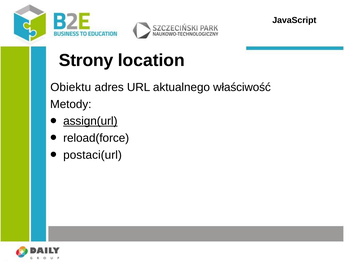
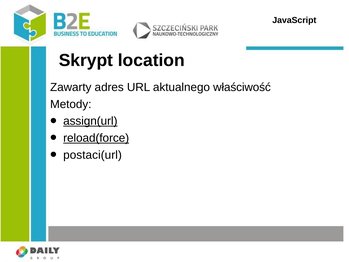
Strony: Strony -> Skrypt
Obiektu: Obiektu -> Zawarty
reload(force underline: none -> present
